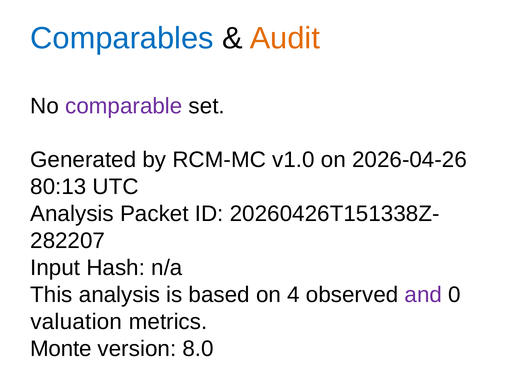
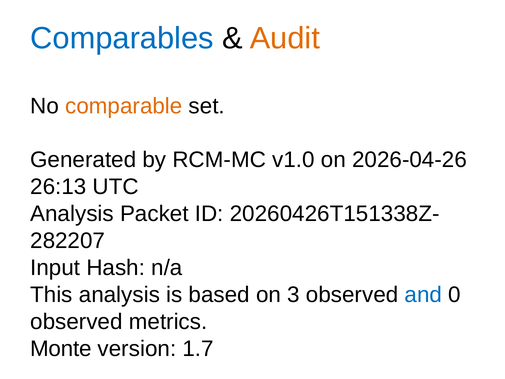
comparable colour: purple -> orange
80:13: 80:13 -> 26:13
4: 4 -> 3
and colour: purple -> blue
valuation at (76, 321): valuation -> observed
8.0: 8.0 -> 1.7
